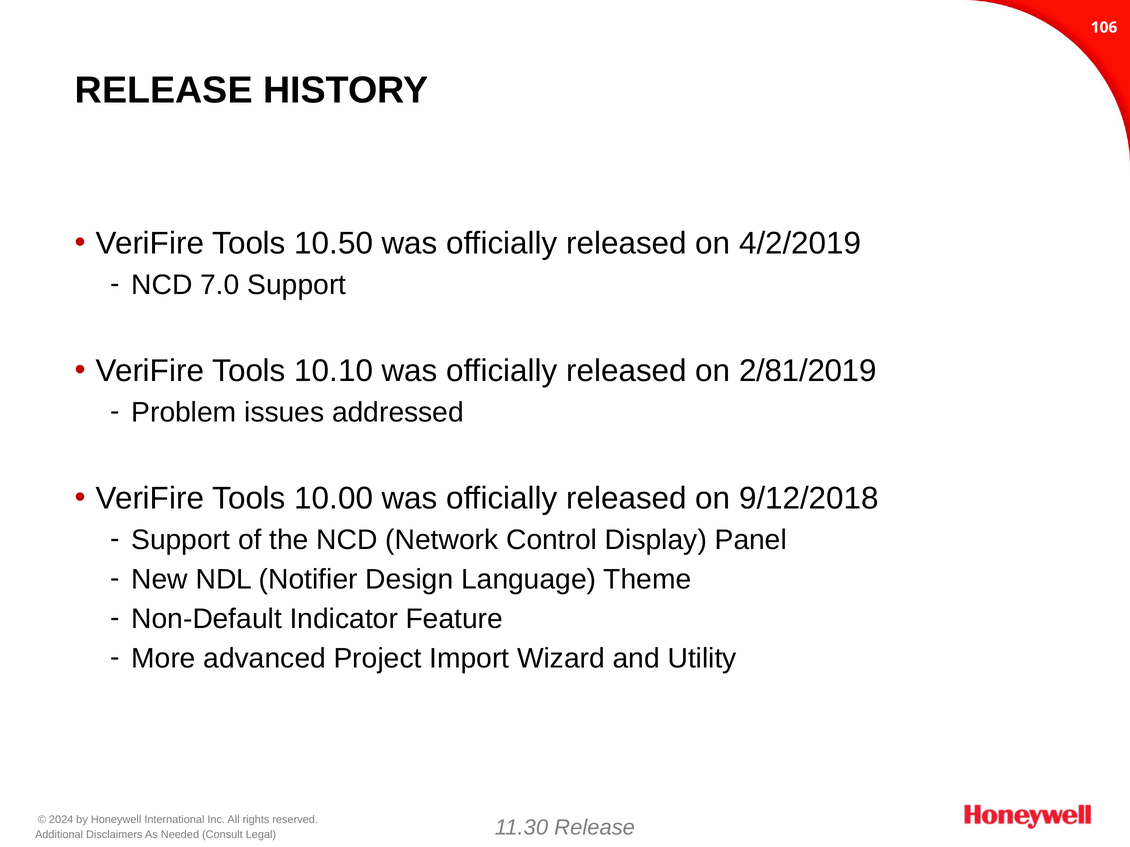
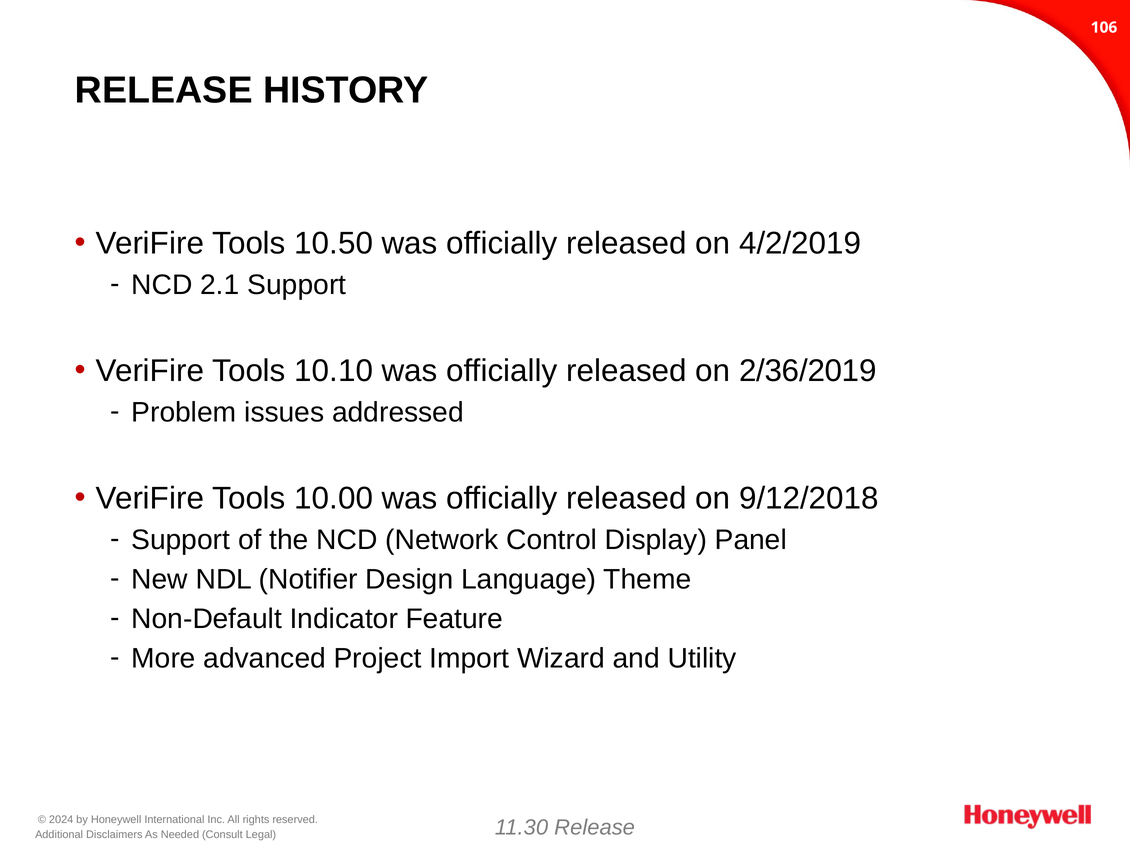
7.0: 7.0 -> 2.1
2/81/2019: 2/81/2019 -> 2/36/2019
